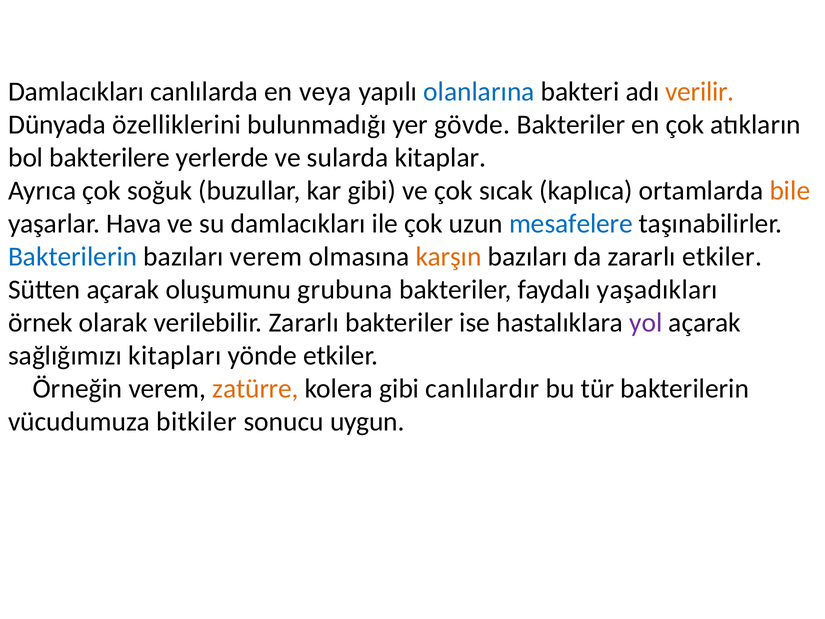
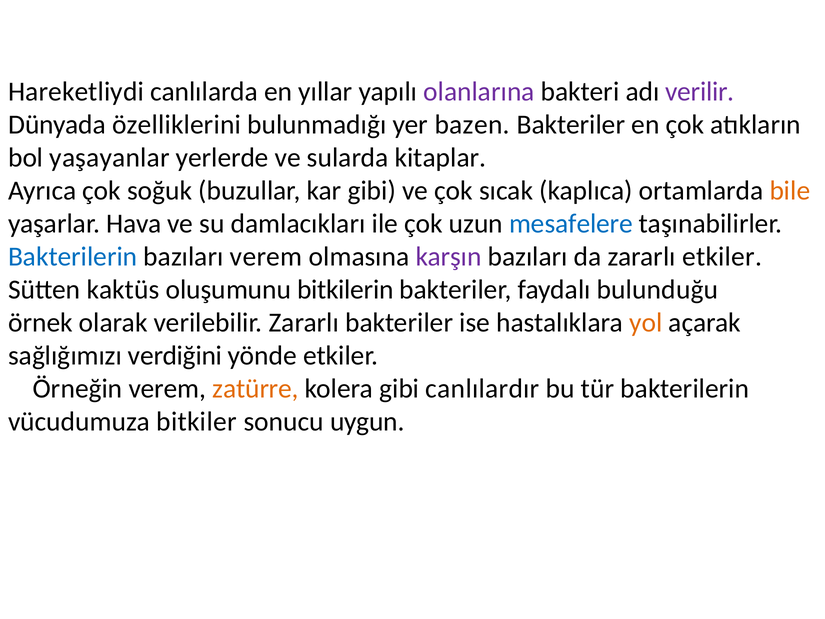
Damlacıkları at (76, 91): Damlacıkları -> Hareketliydi
veya: veya -> yıllar
olanlarına colour: blue -> purple
verilir colour: orange -> purple
gövde: gövde -> bazen
bakterilere: bakterilere -> yaşayanlar
karşın colour: orange -> purple
Sütten açarak: açarak -> kaktüs
grubuna: grubuna -> bitkilerin
yaşadıkları: yaşadıkları -> bulunduğu
yol colour: purple -> orange
kitapları: kitapları -> verdiğini
